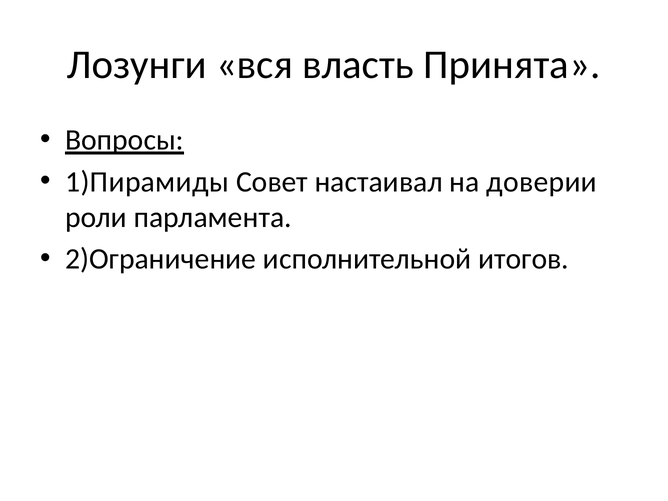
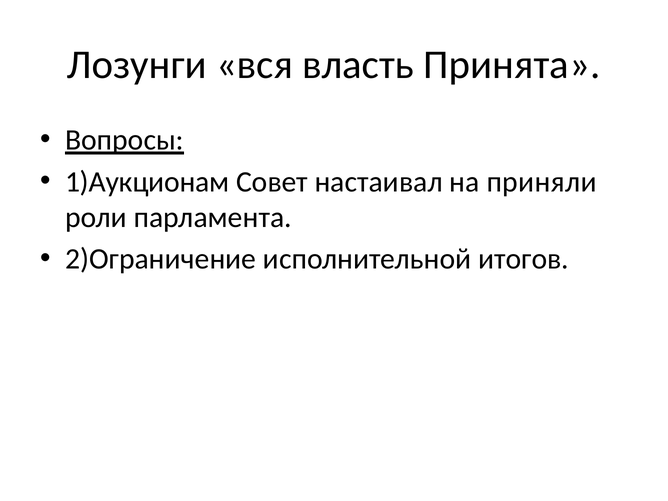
1)Пирамиды: 1)Пирамиды -> 1)Аукционам
доверии: доверии -> приняли
